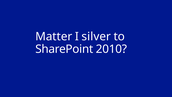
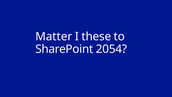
silver: silver -> these
2010: 2010 -> 2054
